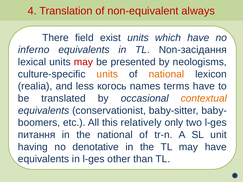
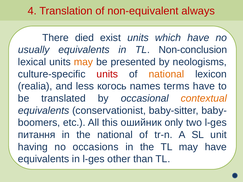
field: field -> died
inferno: inferno -> usually
Non-засідання: Non-засідання -> Non-conclusion
may at (83, 62) colour: red -> orange
units at (107, 74) colour: orange -> red
relatively: relatively -> ошийник
denotative: denotative -> occasions
